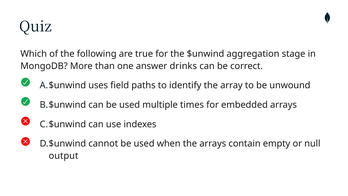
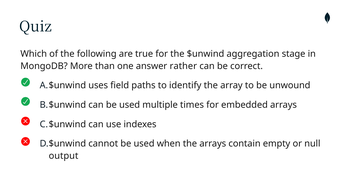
drinks: drinks -> rather
